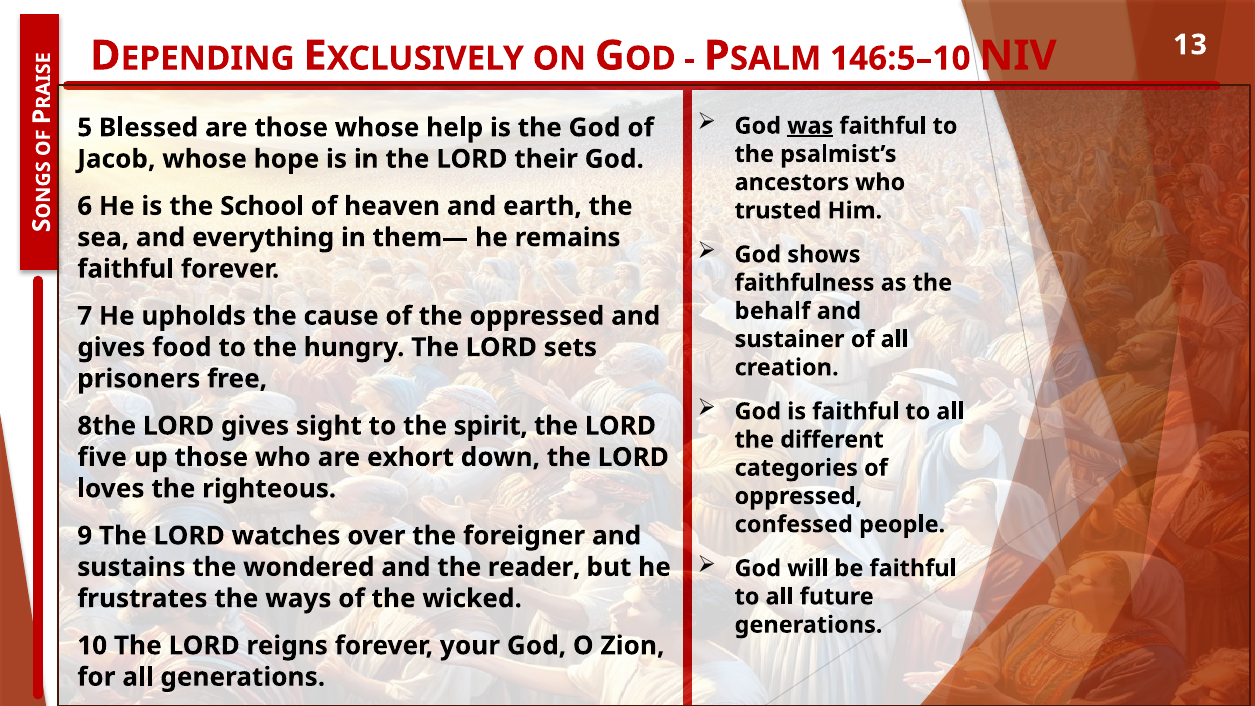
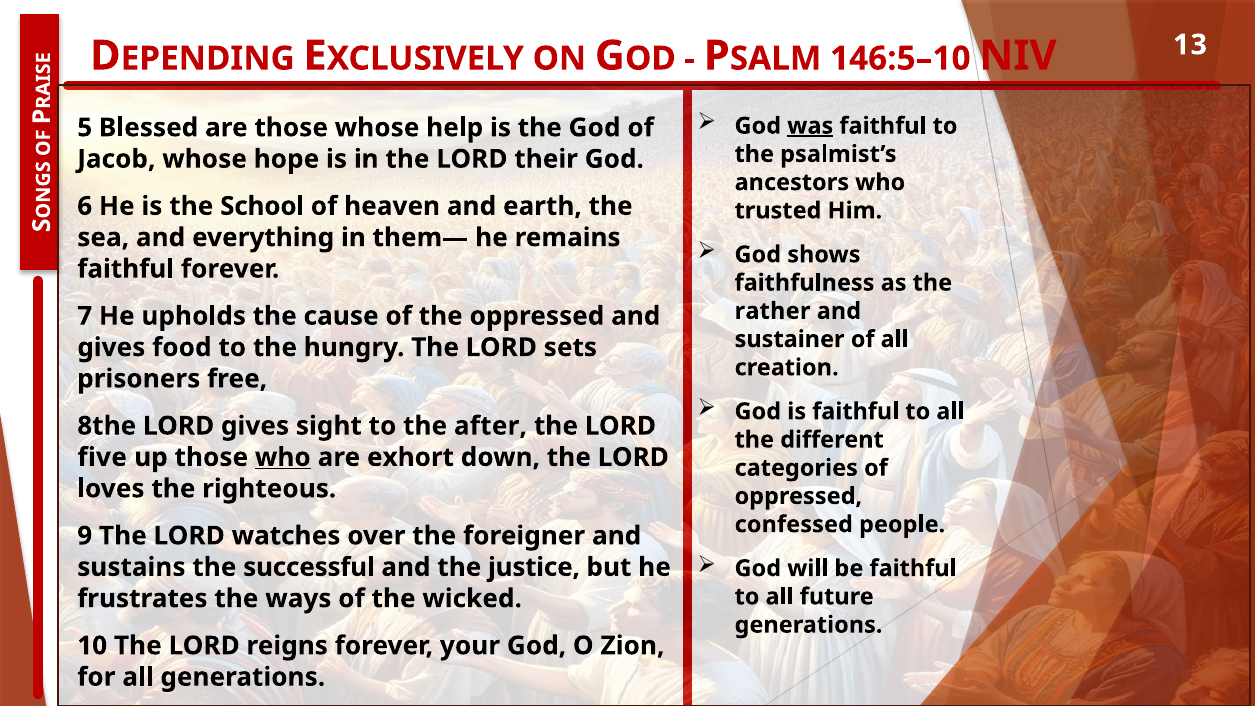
behalf: behalf -> rather
spirit: spirit -> after
who at (283, 457) underline: none -> present
wondered: wondered -> successful
reader: reader -> justice
